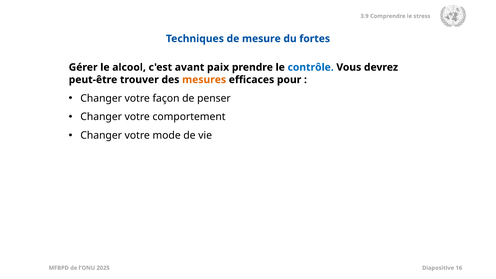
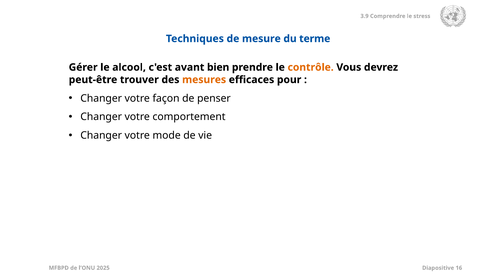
fortes: fortes -> terme
paix: paix -> bien
contrôle colour: blue -> orange
